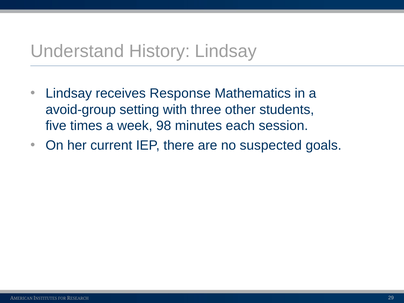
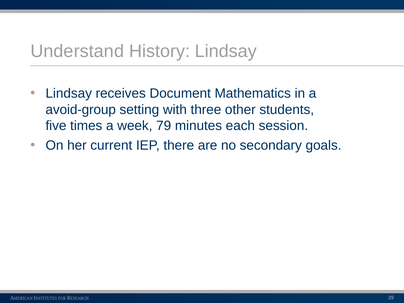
Response: Response -> Document
98: 98 -> 79
suspected: suspected -> secondary
